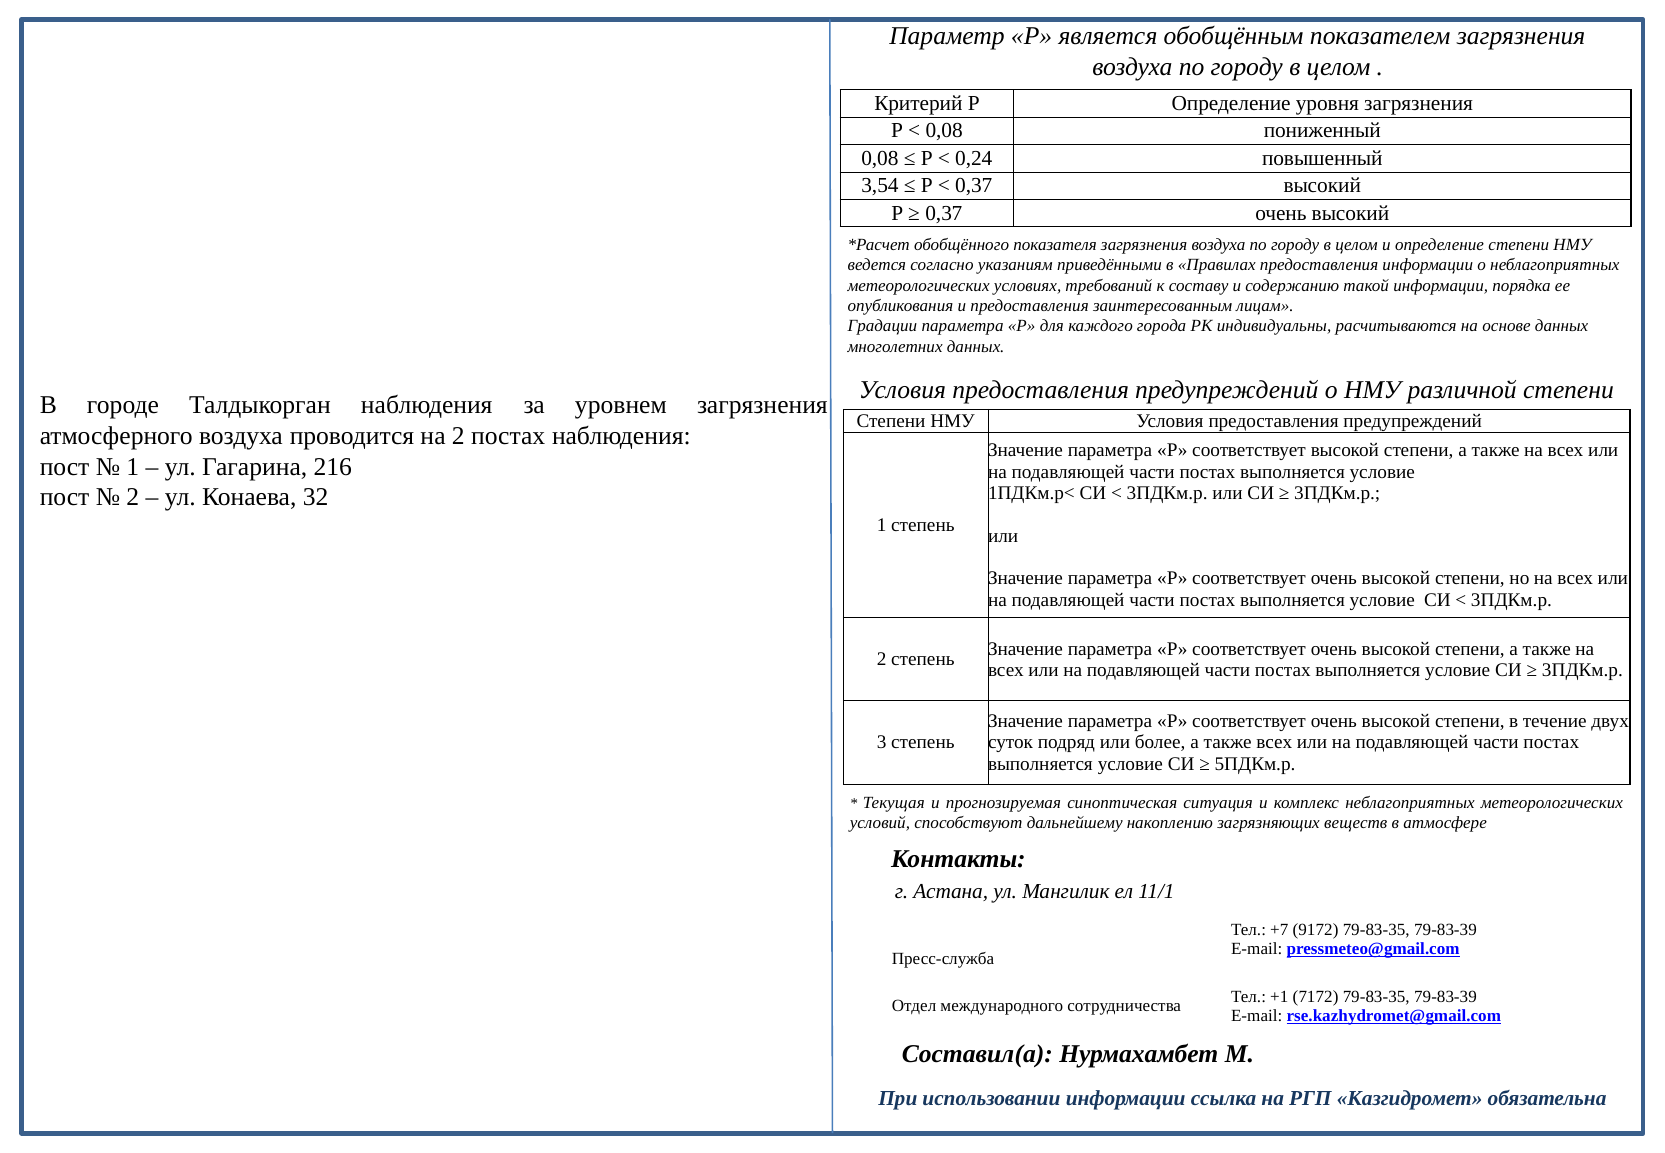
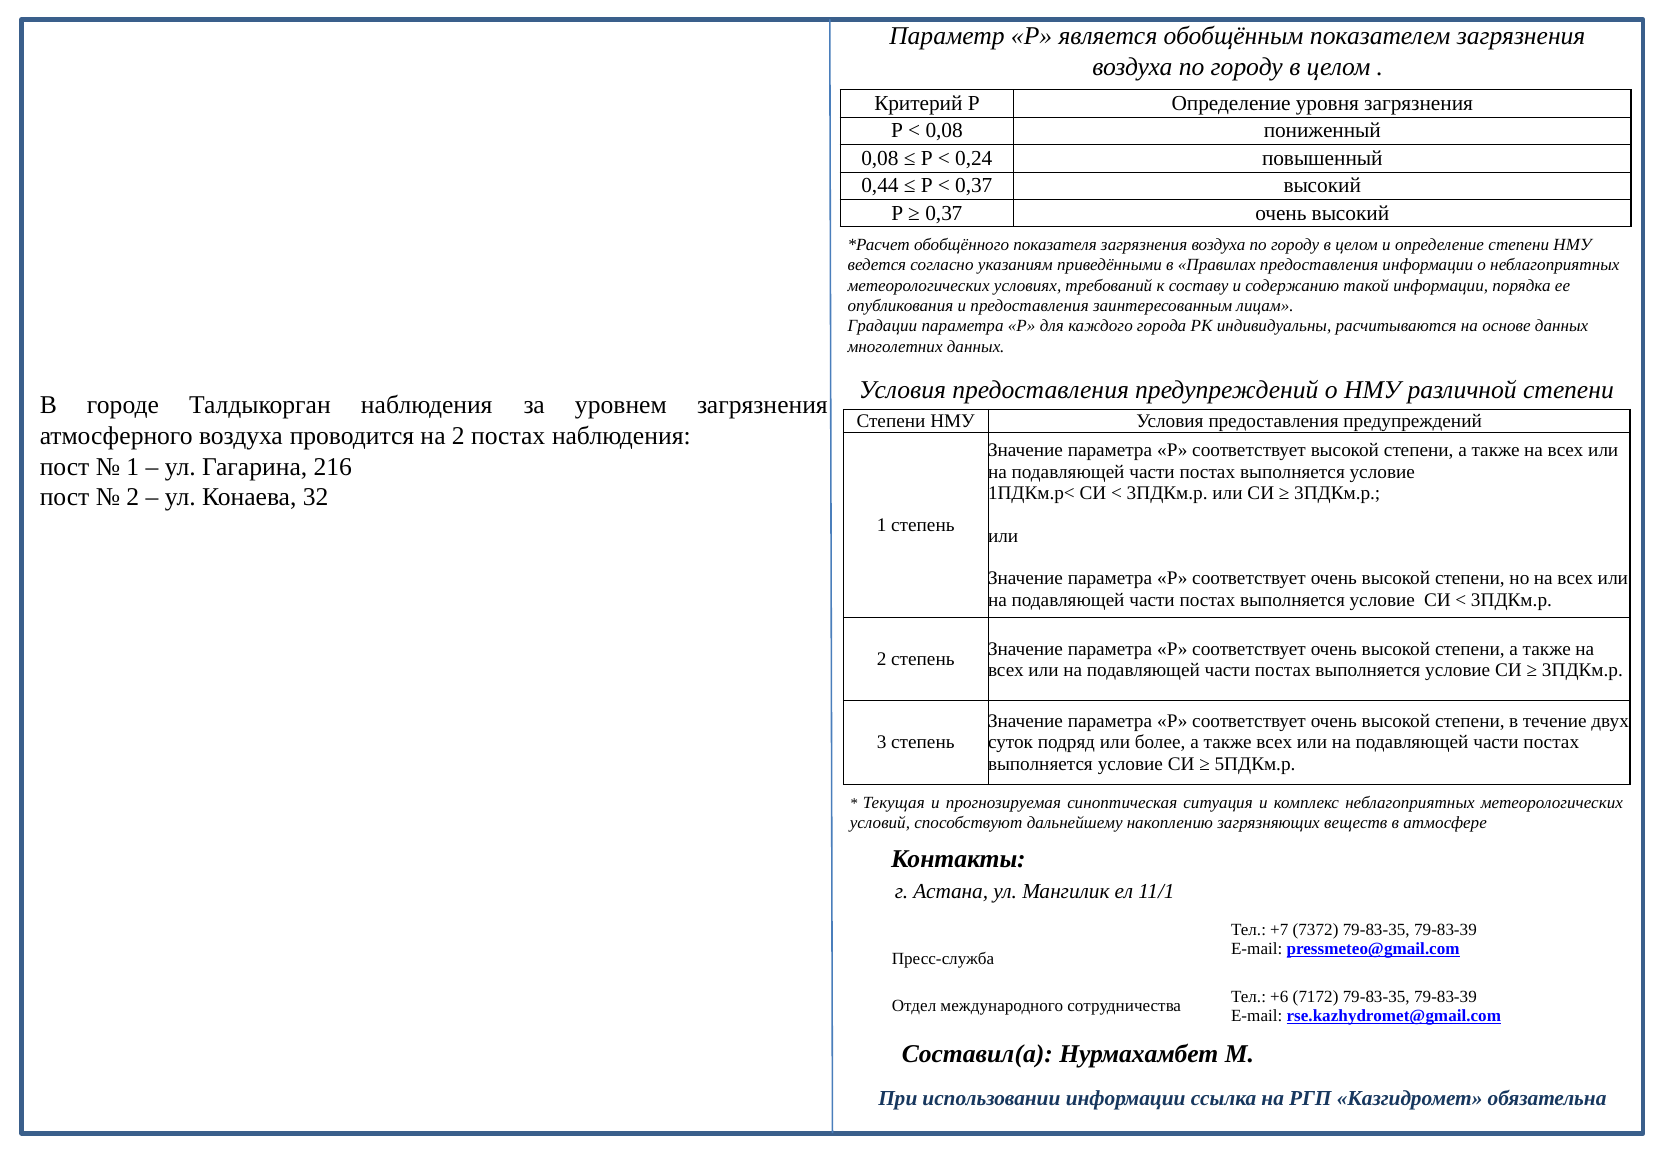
3,54: 3,54 -> 0,44
9172: 9172 -> 7372
+1: +1 -> +6
